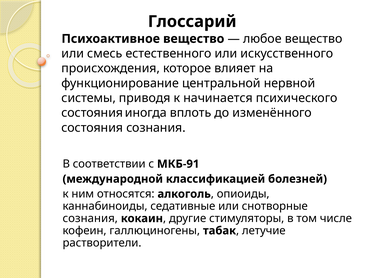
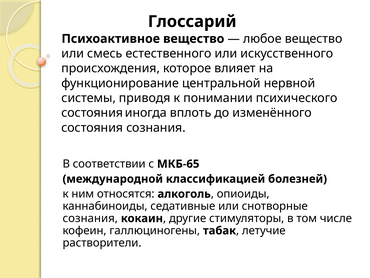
начинается: начинается -> понимании
МКБ-91: МКБ-91 -> МКБ-65
